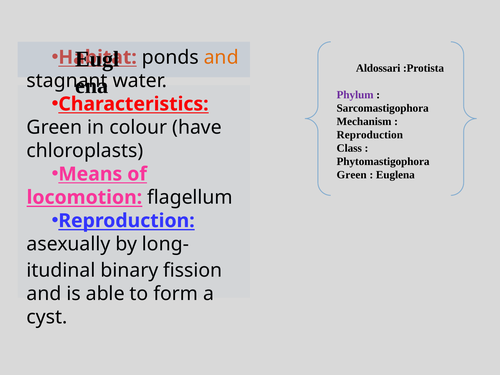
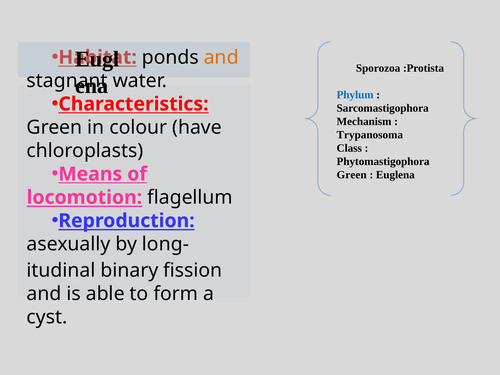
Aldossari: Aldossari -> Sporozoa
Phylum colour: purple -> blue
Reproduction: Reproduction -> Trypanosoma
